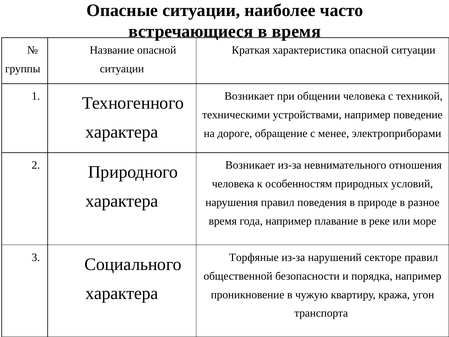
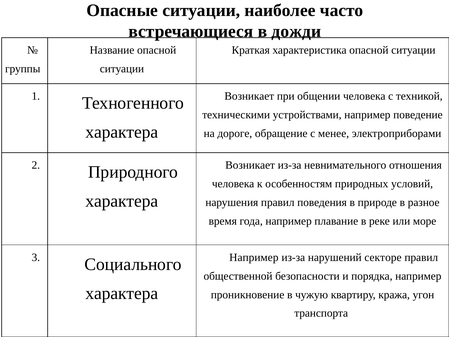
в время: время -> дожди
Торфяные at (254, 257): Торфяные -> Например
